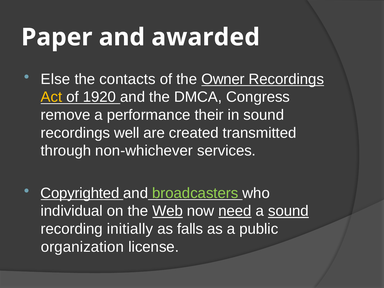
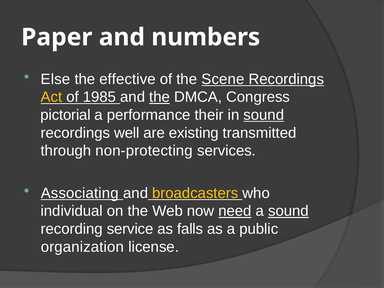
awarded: awarded -> numbers
contacts: contacts -> effective
Owner: Owner -> Scene
1920: 1920 -> 1985
the at (160, 97) underline: none -> present
remove: remove -> pictorial
sound at (264, 115) underline: none -> present
created: created -> existing
non-whichever: non-whichever -> non-protecting
Copyrighted: Copyrighted -> Associating
broadcasters colour: light green -> yellow
Web underline: present -> none
initially: initially -> service
